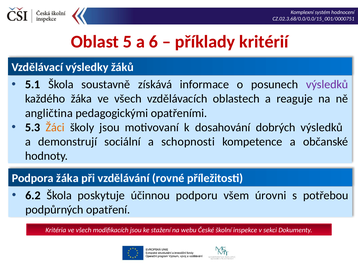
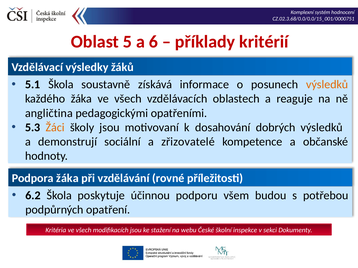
výsledků at (327, 85) colour: purple -> orange
schopnosti: schopnosti -> zřizovatelé
úrovni: úrovni -> budou
